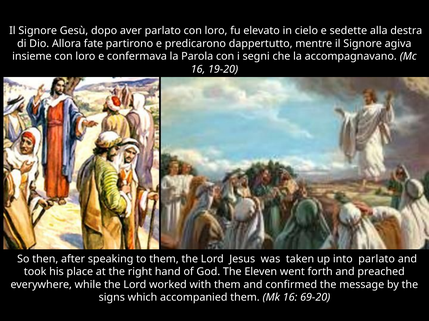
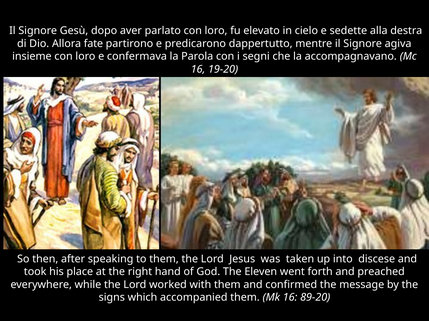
into parlato: parlato -> discese
69-20: 69-20 -> 89-20
